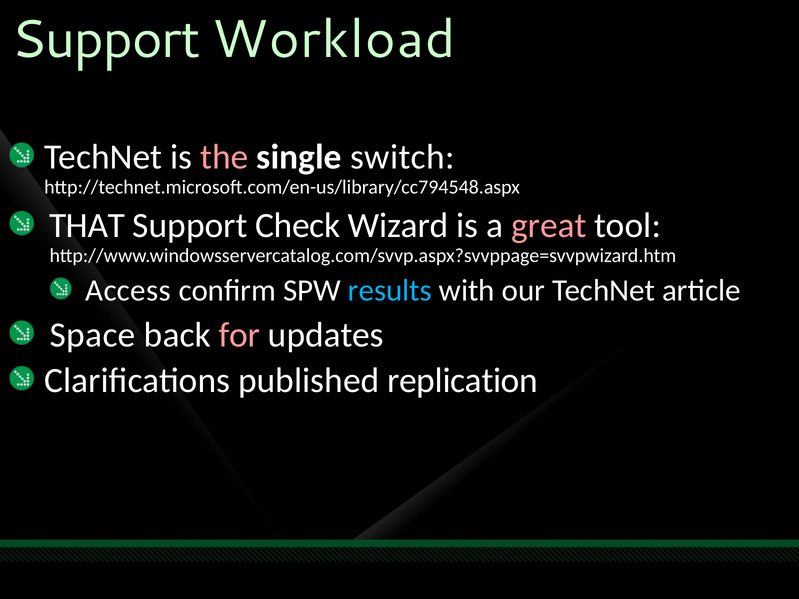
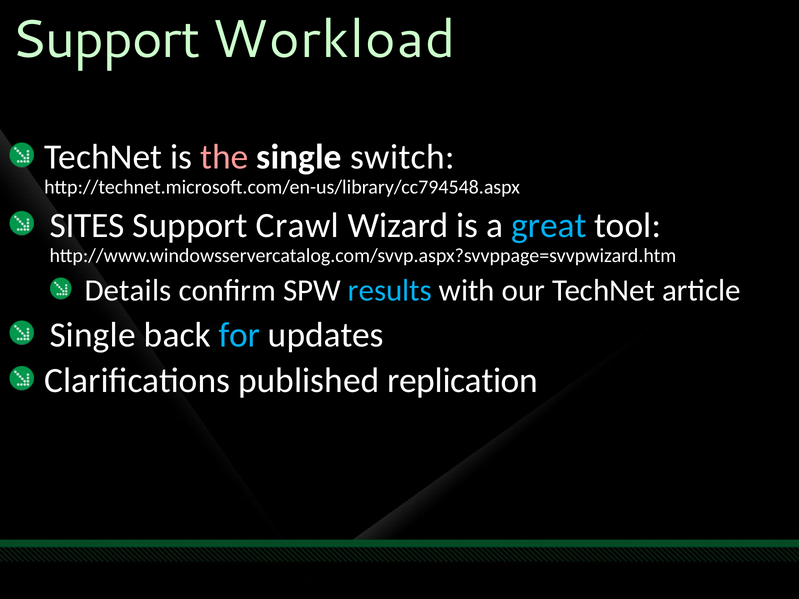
THAT: THAT -> SITES
Check: Check -> Crawl
great colour: pink -> light blue
Access: Access -> Details
Space at (93, 335): Space -> Single
for colour: pink -> light blue
